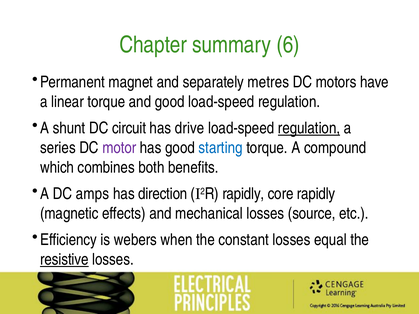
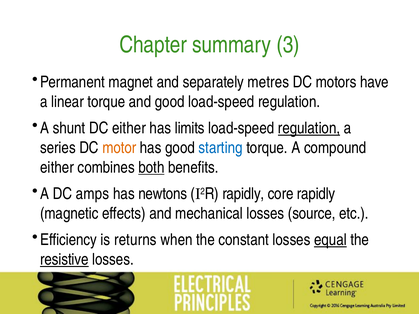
6: 6 -> 3
DC circuit: circuit -> either
drive: drive -> limits
motor colour: purple -> orange
which at (57, 167): which -> either
both underline: none -> present
direction: direction -> newtons
webers: webers -> returns
equal underline: none -> present
